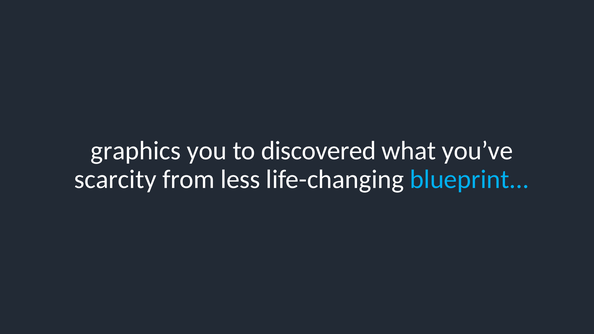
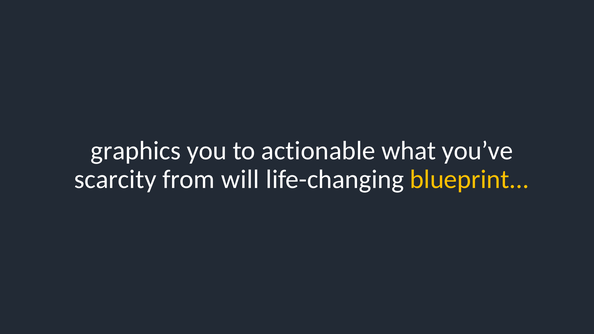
discovered: discovered -> actionable
less: less -> will
blueprint colour: light blue -> yellow
